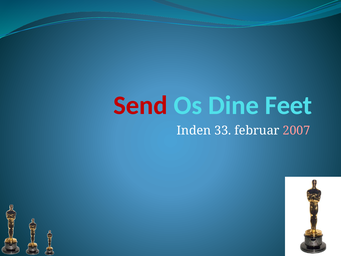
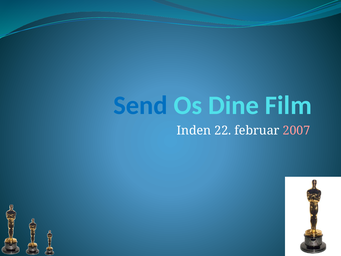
Send colour: red -> blue
Feet: Feet -> Film
33: 33 -> 22
